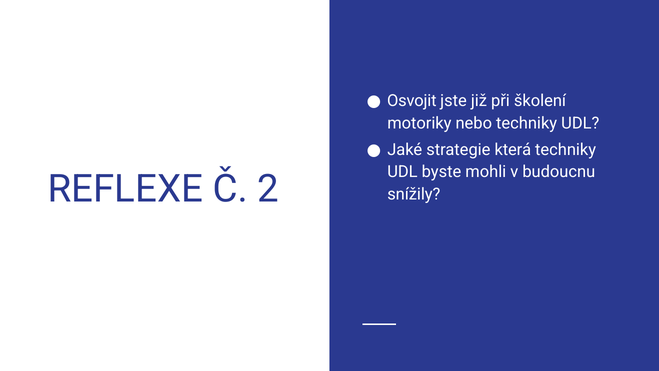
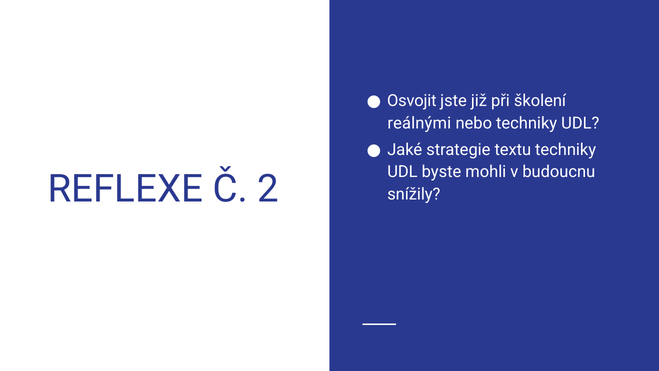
motoriky: motoriky -> reálnými
která: která -> textu
